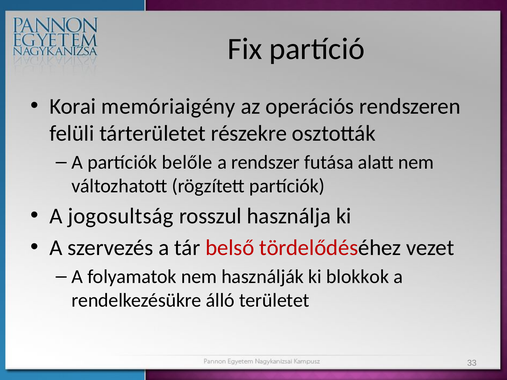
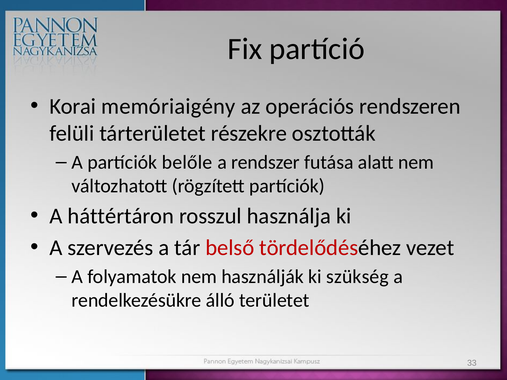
jogosultság: jogosultság -> háttértáron
blokkok: blokkok -> szükség
